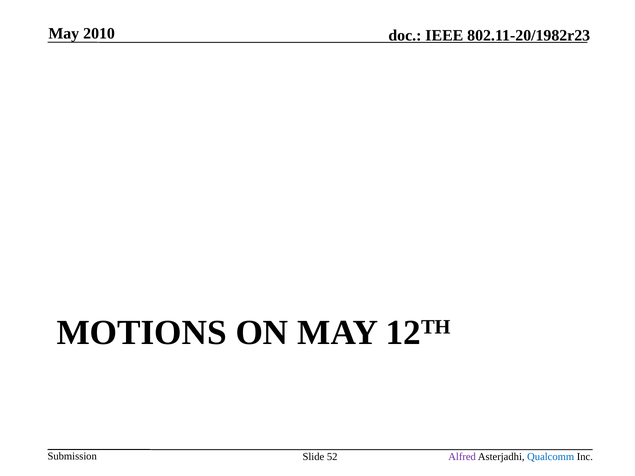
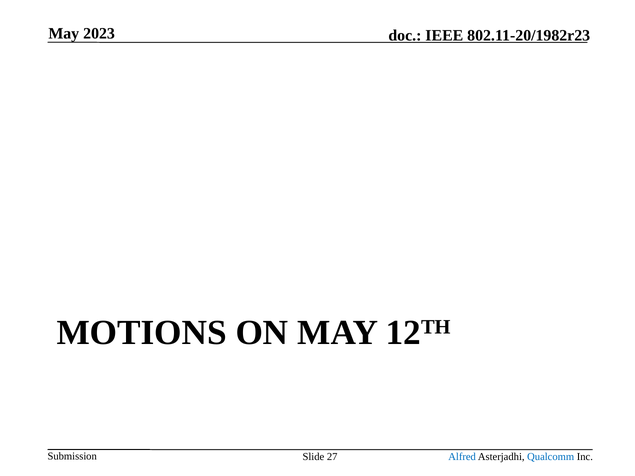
2010: 2010 -> 2023
52: 52 -> 27
Alfred colour: purple -> blue
